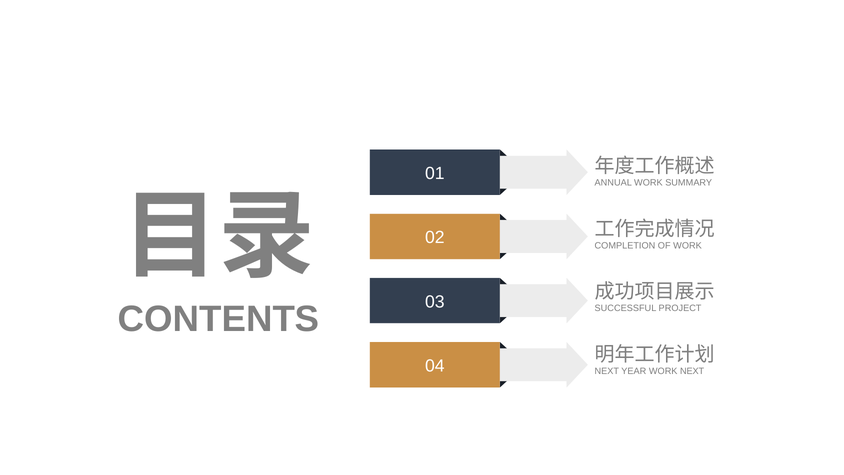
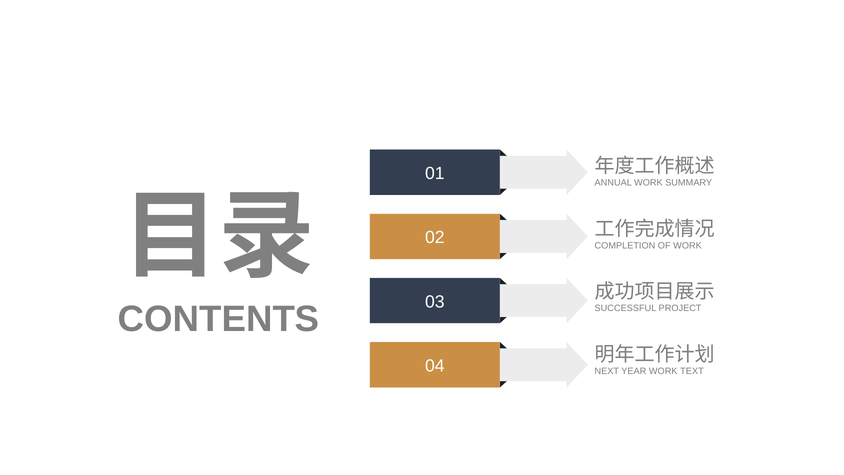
WORK NEXT: NEXT -> TEXT
